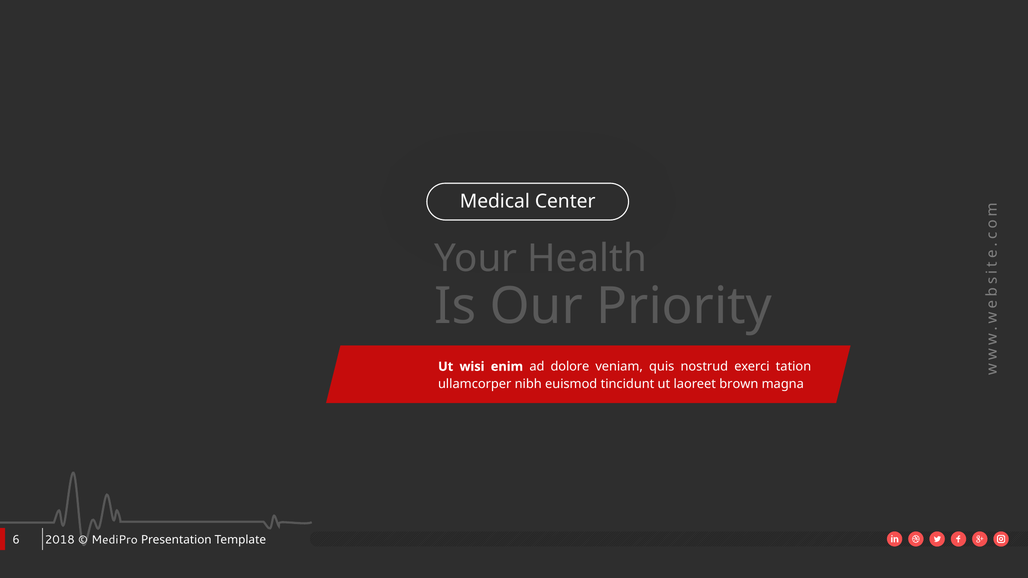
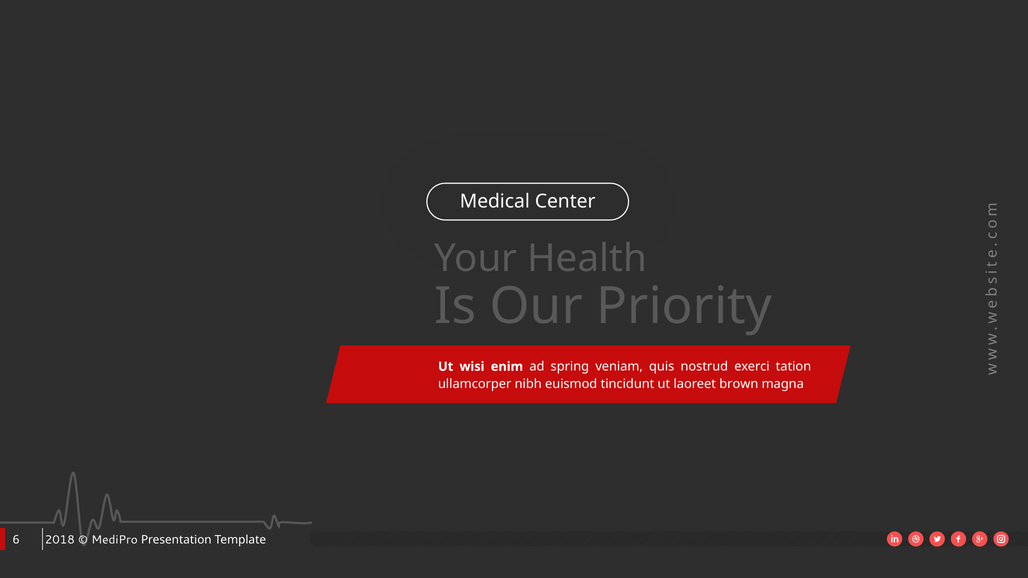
dolore: dolore -> spring
